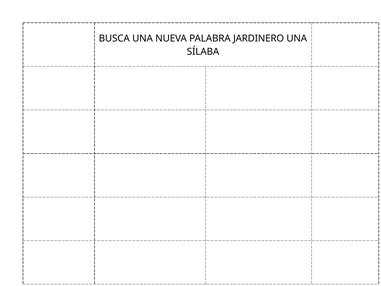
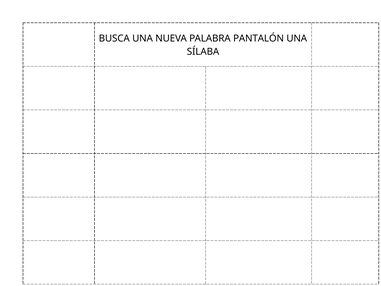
JARDINERO: JARDINERO -> PANTALÓN
